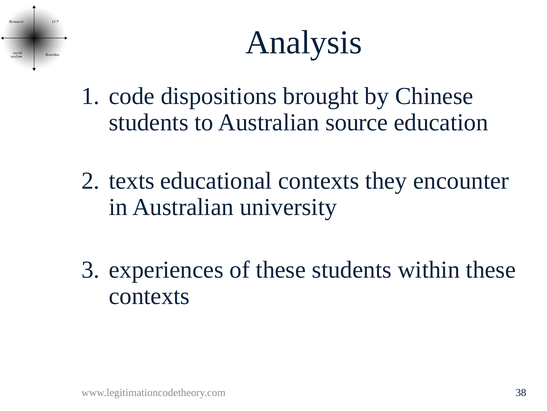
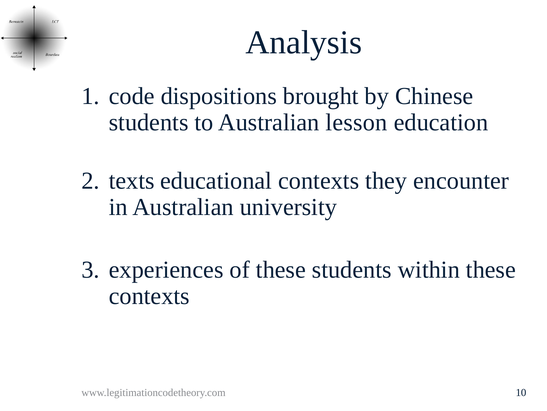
source: source -> lesson
38: 38 -> 10
